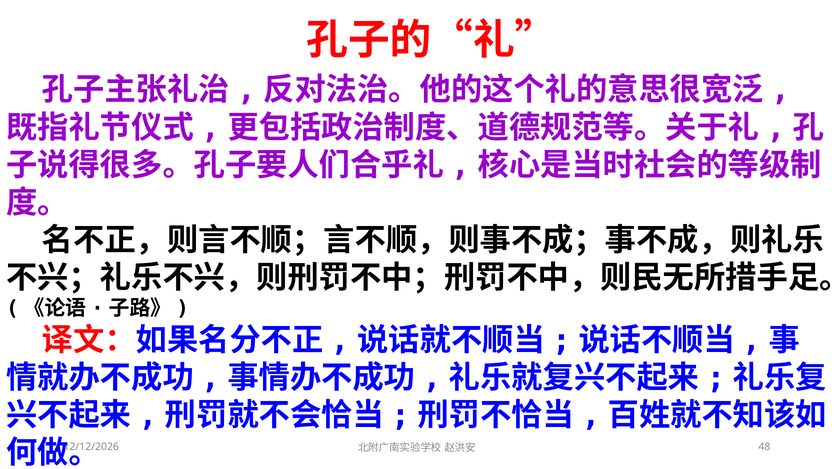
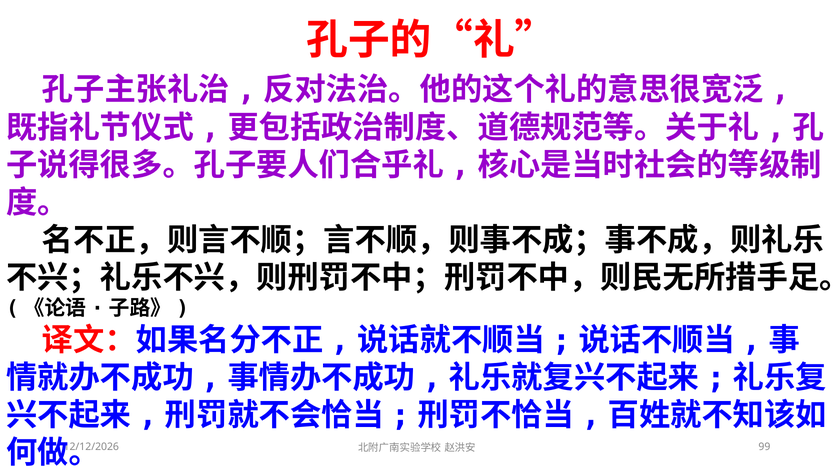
48: 48 -> 99
